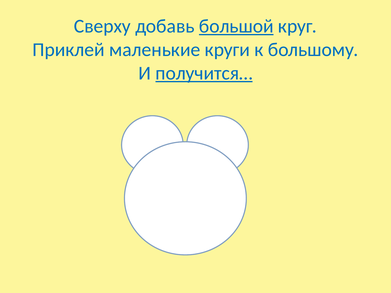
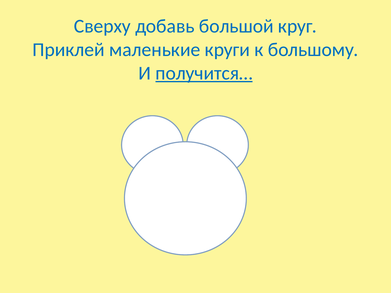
большой underline: present -> none
